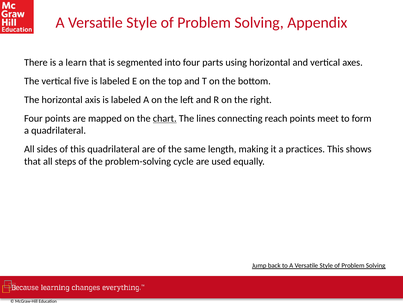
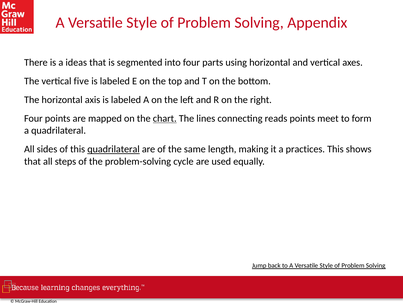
learn: learn -> ideas
reach: reach -> reads
quadrilateral at (114, 149) underline: none -> present
